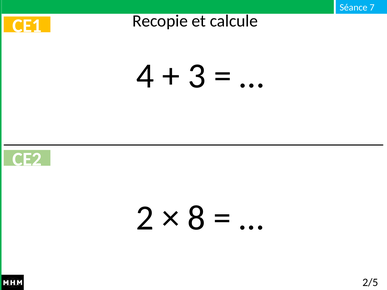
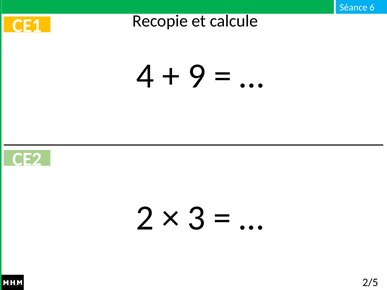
7: 7 -> 6
3: 3 -> 9
8: 8 -> 3
